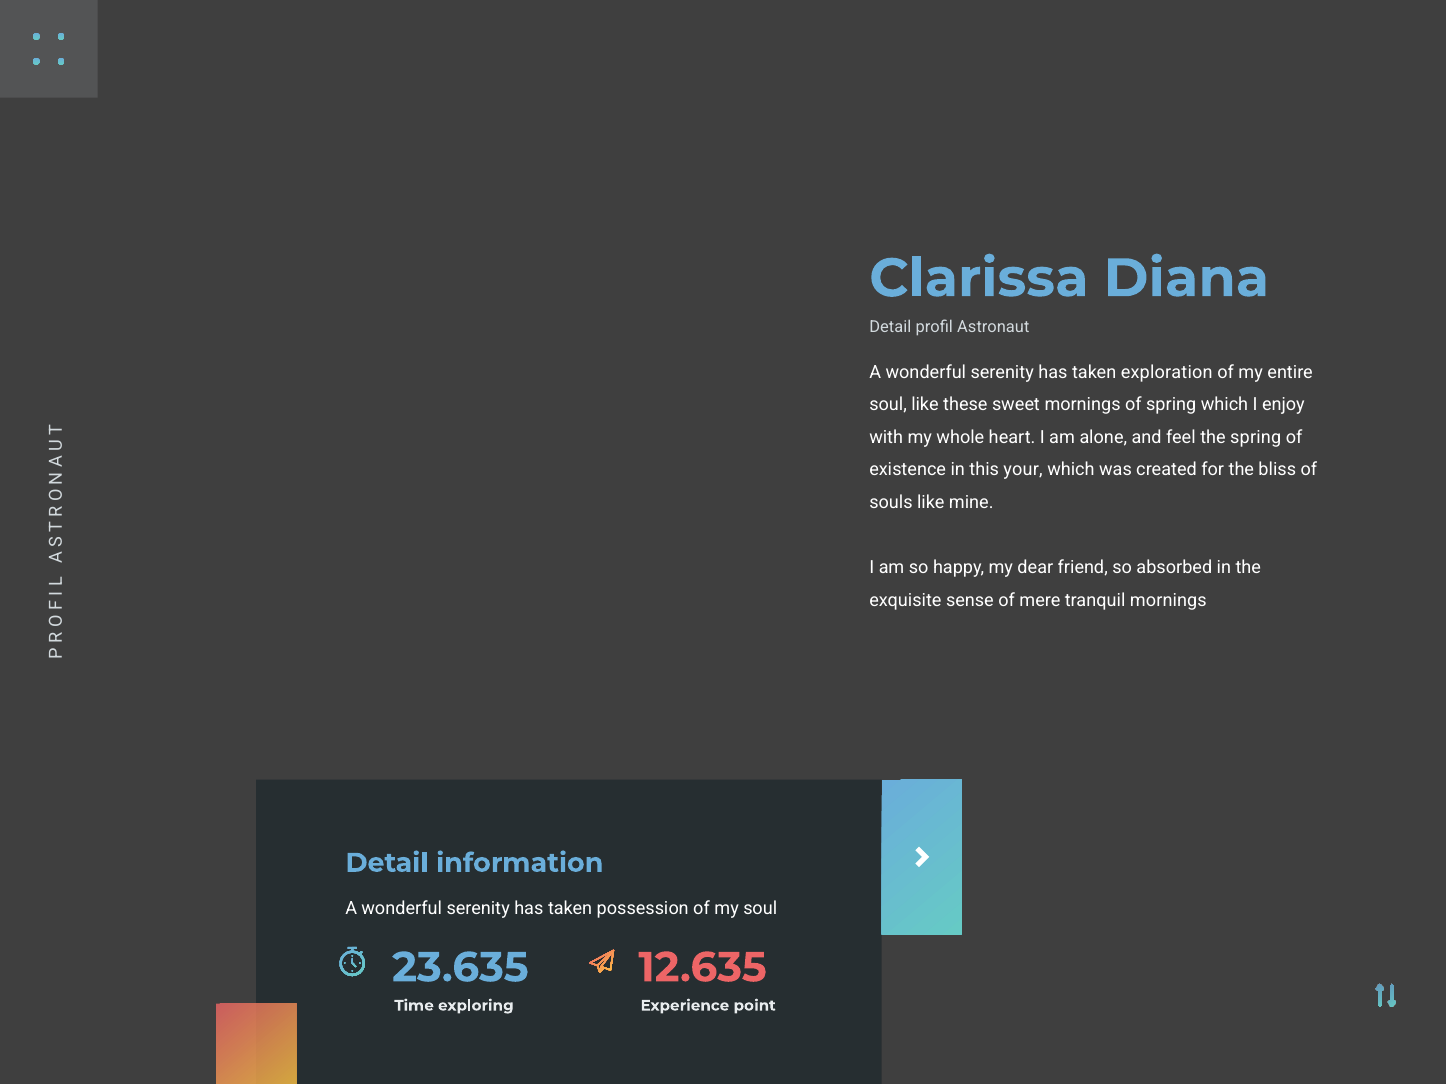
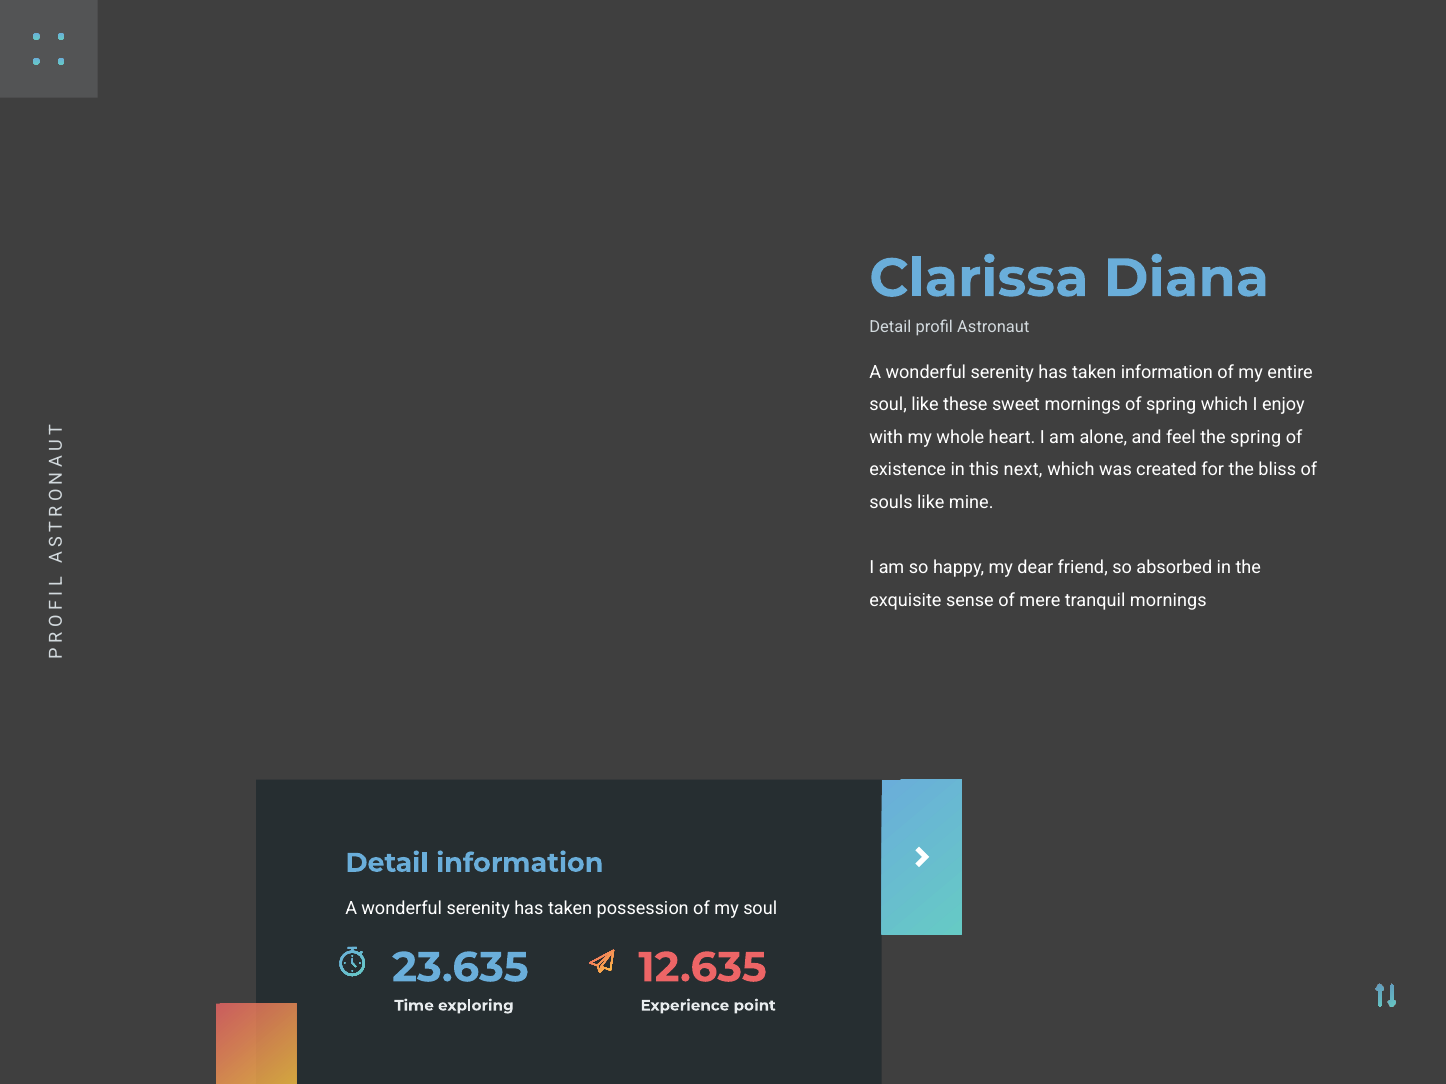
taken exploration: exploration -> information
your: your -> next
